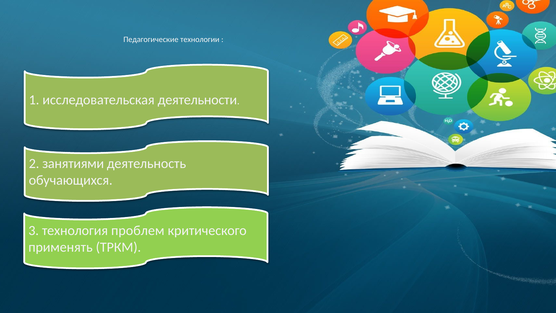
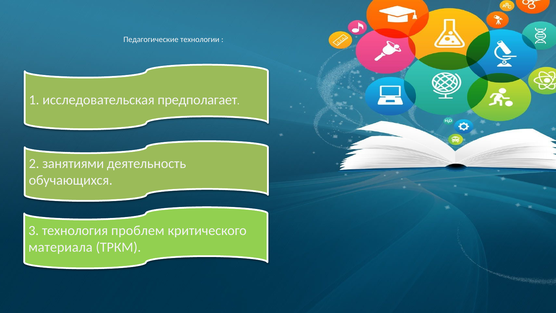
деятельности: деятельности -> предполагает
применять: применять -> материала
